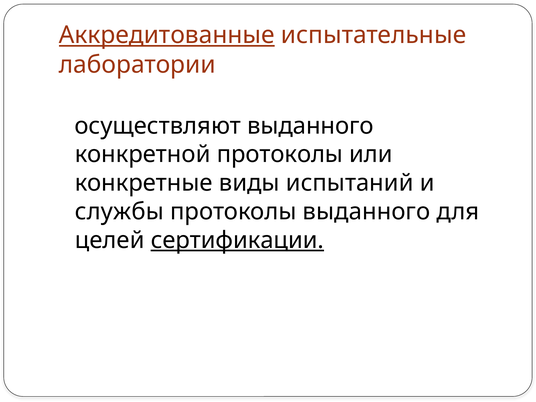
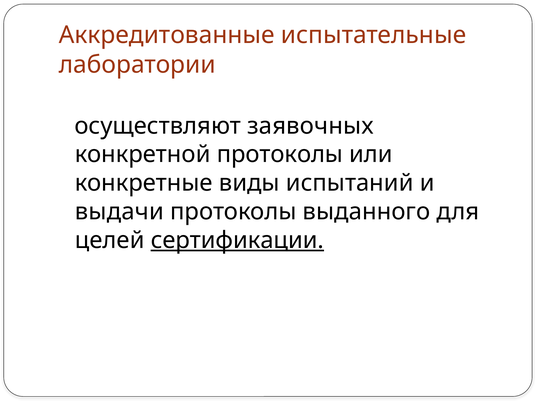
Аккредитованные underline: present -> none
осуществляют выданного: выданного -> заявочных
службы: службы -> выдачи
